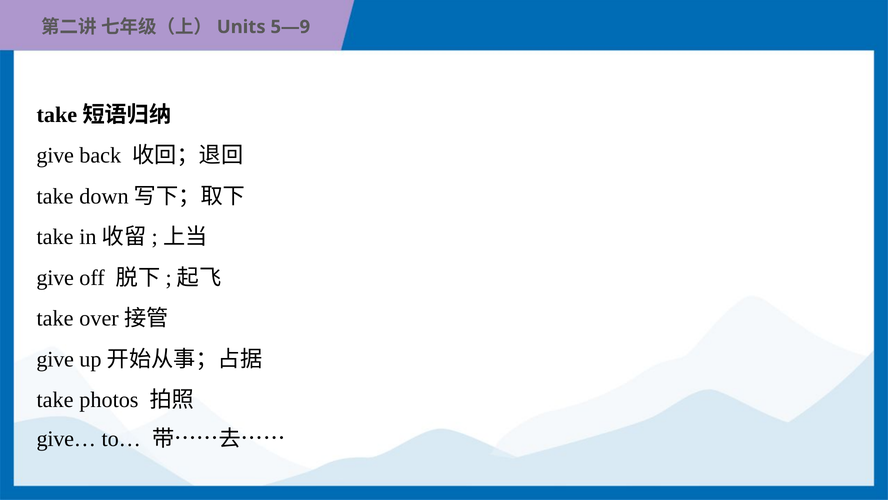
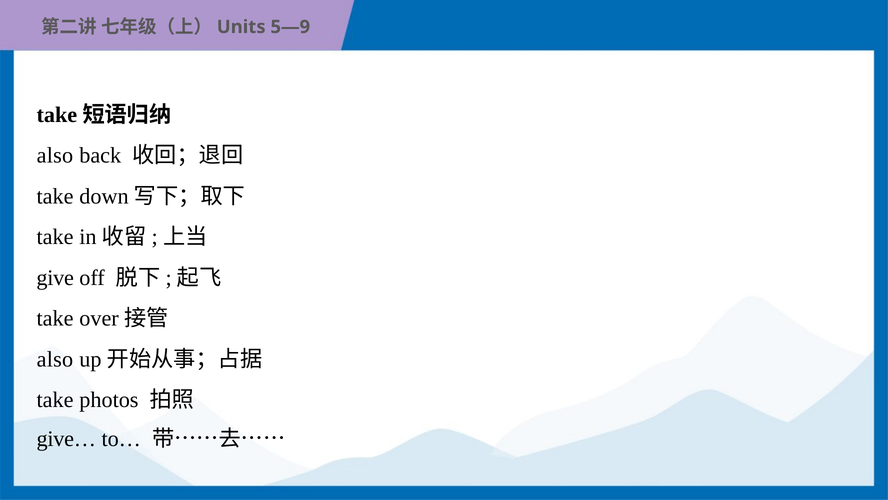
give at (55, 155): give -> also
give at (55, 359): give -> also
